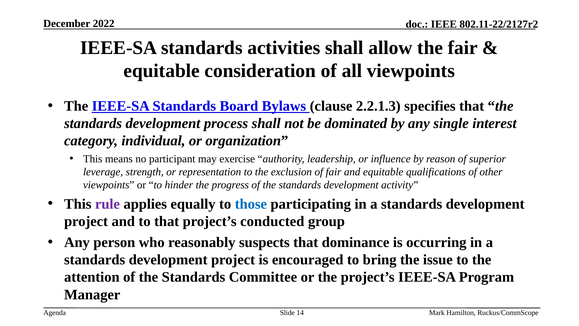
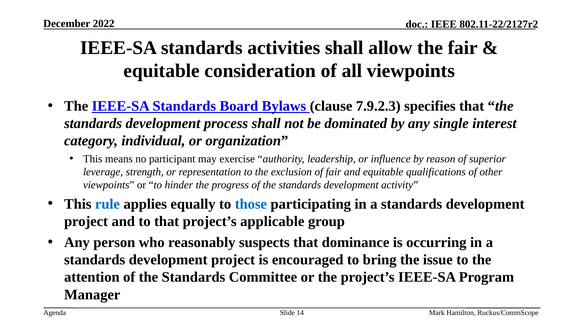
2.2.1.3: 2.2.1.3 -> 7.9.2.3
rule colour: purple -> blue
conducted: conducted -> applicable
